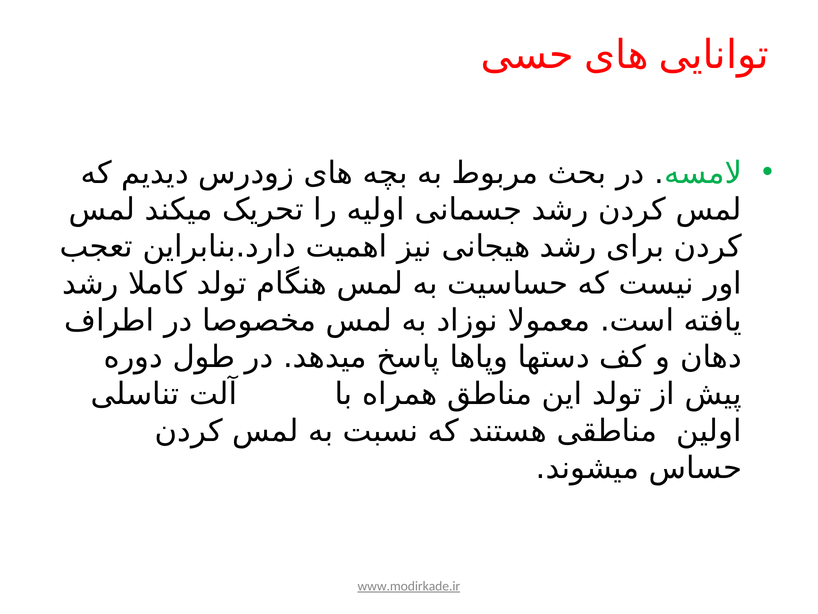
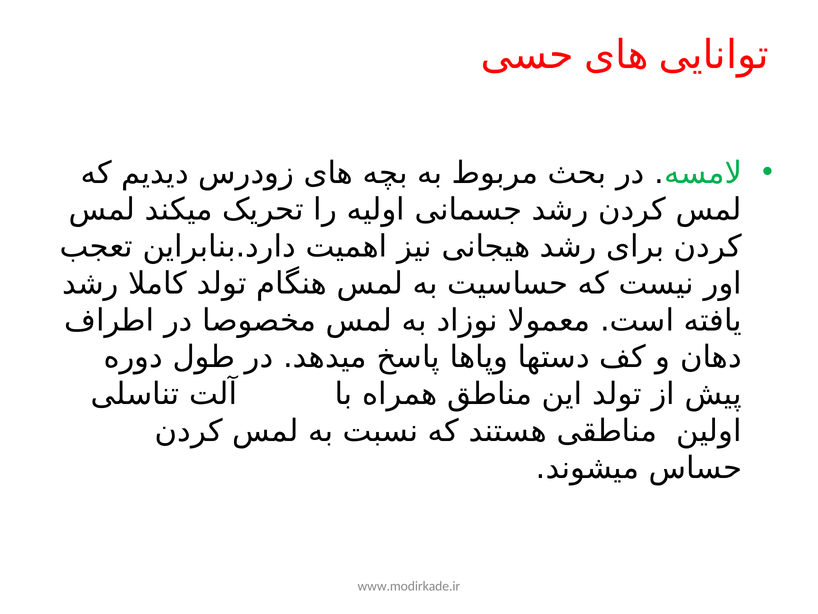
www.modirkade.ir underline: present -> none
